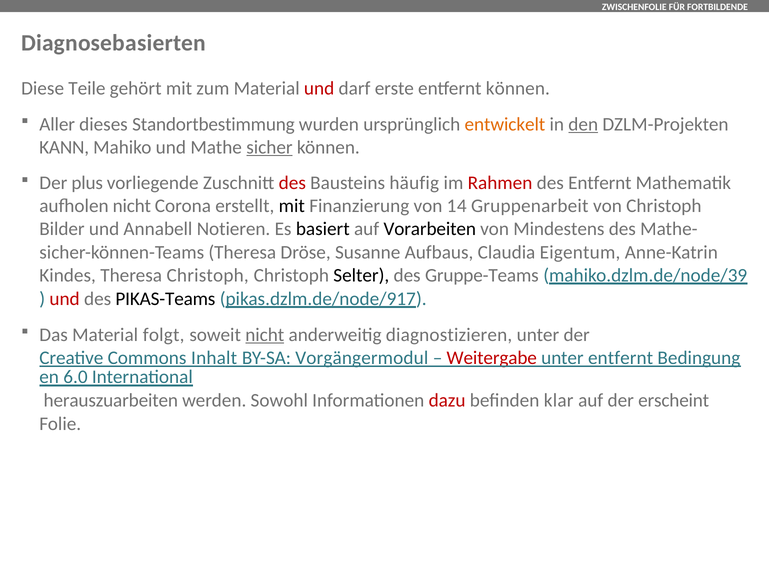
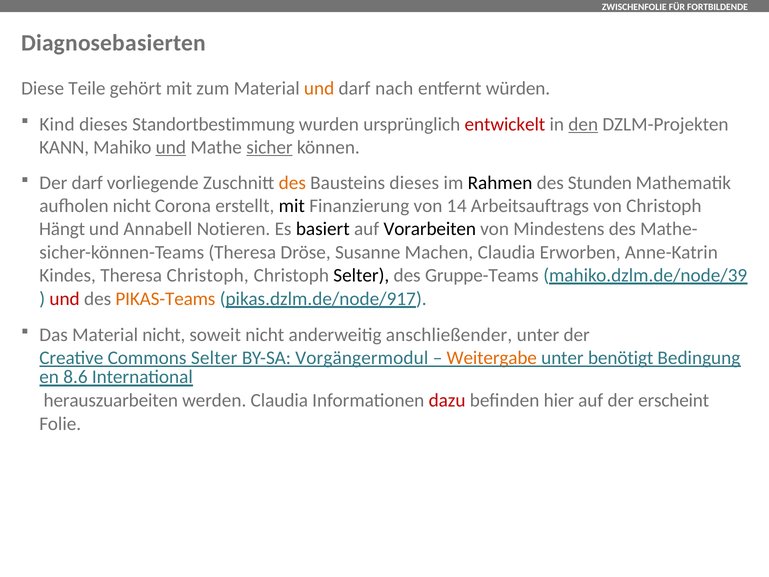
und at (319, 89) colour: red -> orange
erste: erste -> nach
entfernt können: können -> würden
Aller: Aller -> Kind
entwickelt colour: orange -> red
und at (171, 147) underline: none -> present
Der plus: plus -> darf
des at (292, 183) colour: red -> orange
Bausteins häufig: häufig -> dieses
Rahmen colour: red -> black
des Entfernt: Entfernt -> Stunden
Gruppenarbeit: Gruppenarbeit -> Arbeitsauftrags
Bilder: Bilder -> Hängt
Aufbaus: Aufbaus -> Machen
Eigentum: Eigentum -> Erworben
PIKAS-Teams colour: black -> orange
Material folgt: folgt -> nicht
nicht at (265, 335) underline: present -> none
diagnostizieren: diagnostizieren -> anschließender
Commons Inhalt: Inhalt -> Selter
Weitergabe colour: red -> orange
unter entfernt: entfernt -> benötigt
6.0: 6.0 -> 8.6
werden Sowohl: Sowohl -> Claudia
klar: klar -> hier
